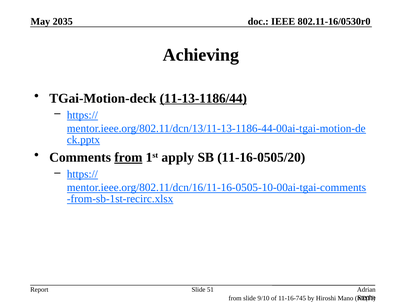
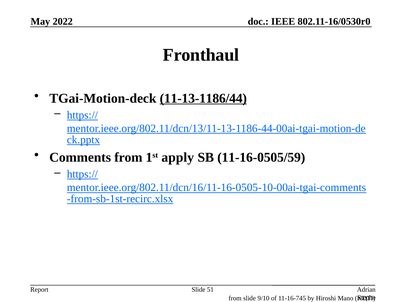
2035: 2035 -> 2022
Achieving: Achieving -> Fronthaul
from at (128, 157) underline: present -> none
11-16-0505/20: 11-16-0505/20 -> 11-16-0505/59
